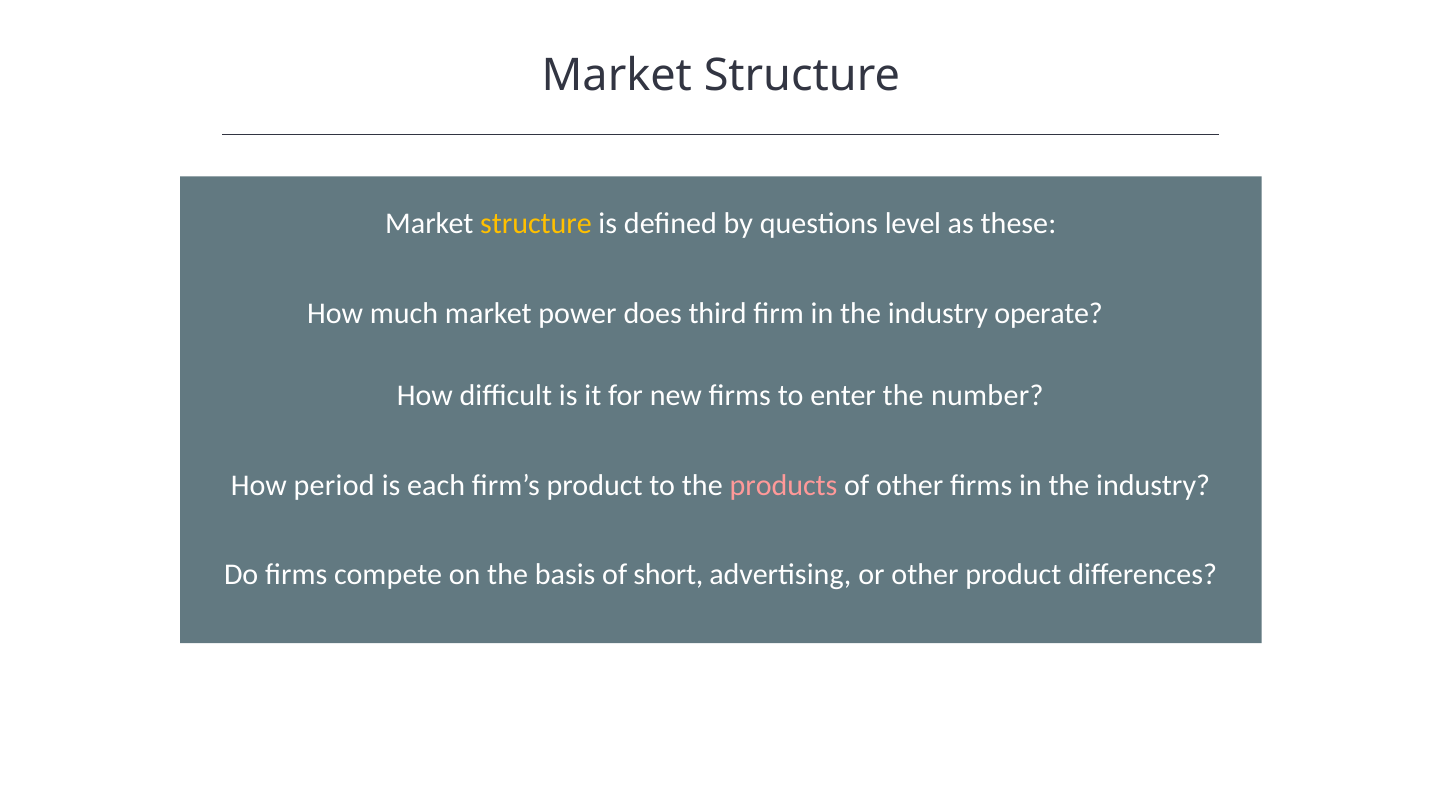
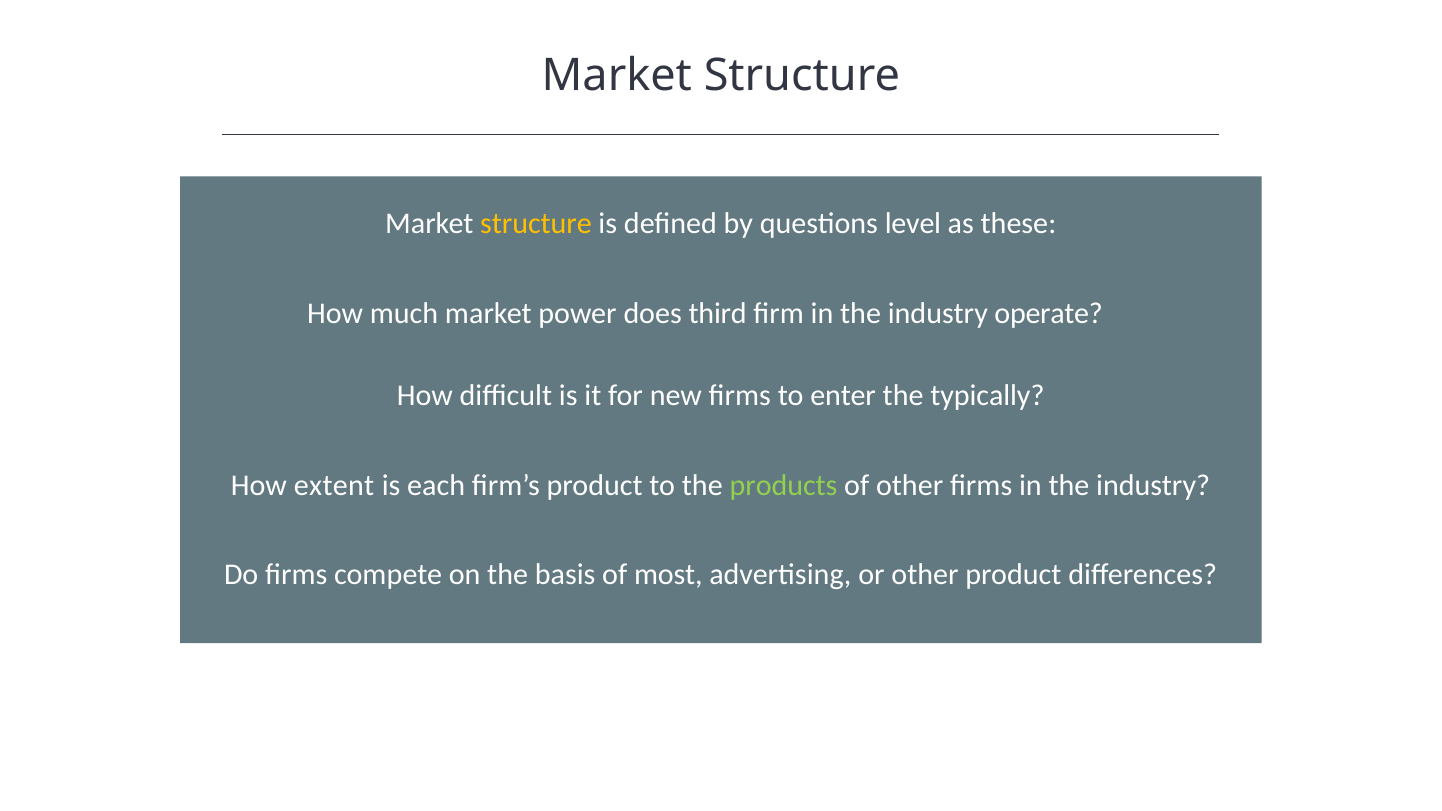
number: number -> typically
period: period -> extent
products colour: pink -> light green
short: short -> most
